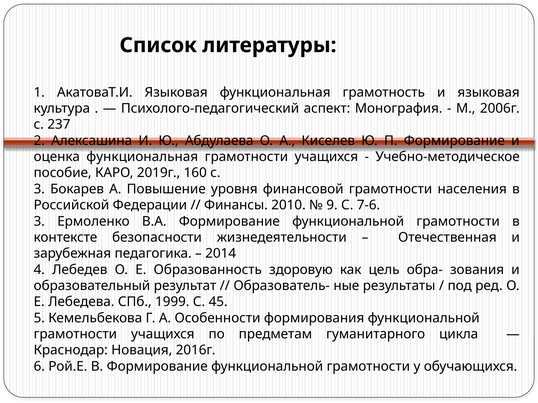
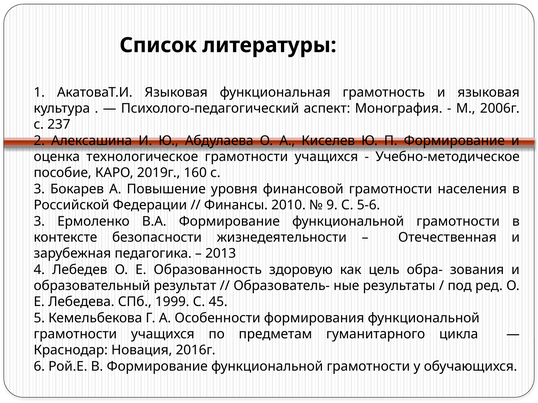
оценка функциональная: функциональная -> технологическое
7-6: 7-6 -> 5-6
2014: 2014 -> 2013
